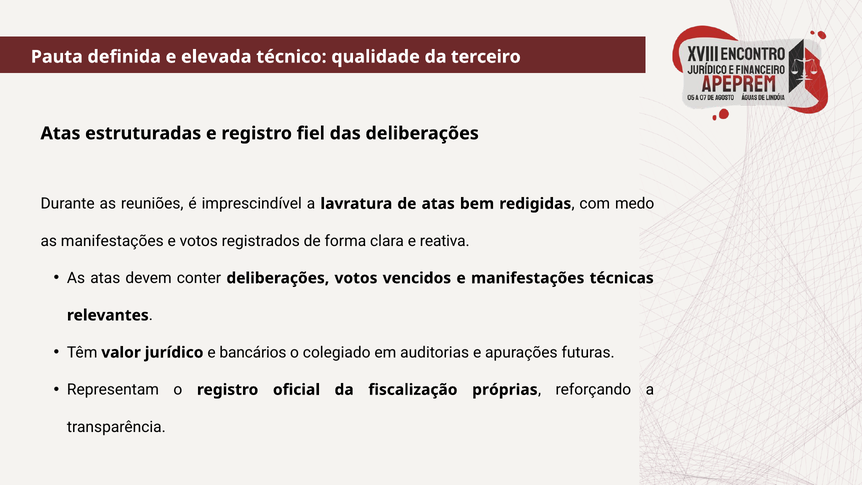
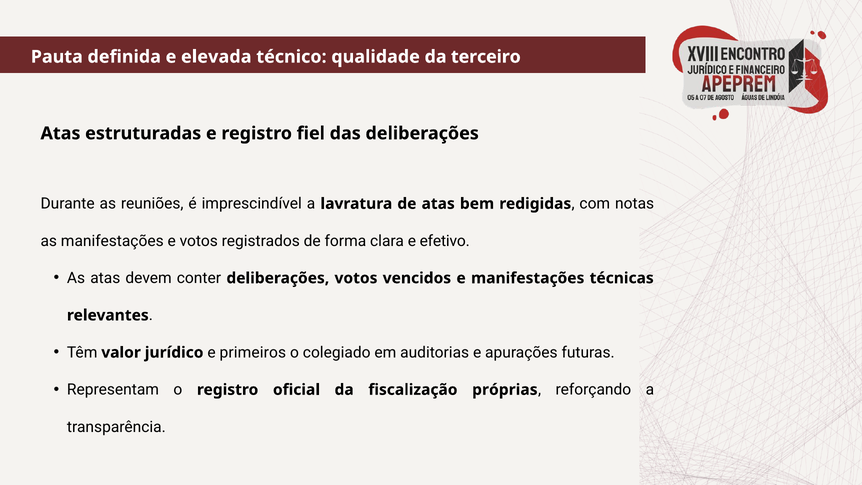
medo: medo -> notas
reativa: reativa -> efetivo
bancários: bancários -> primeiros
